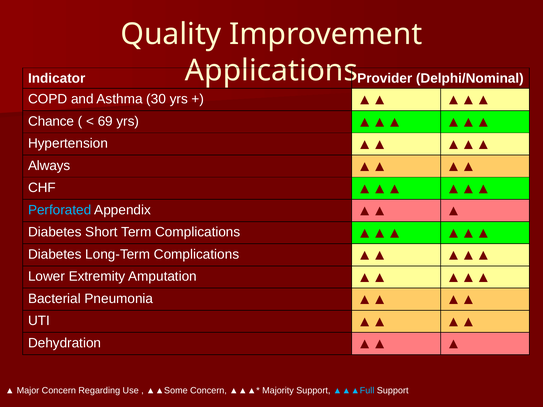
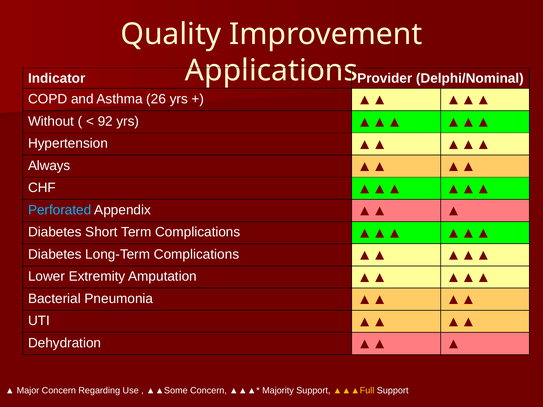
30: 30 -> 26
Chance: Chance -> Without
69: 69 -> 92
▲▲▲Full colour: light blue -> yellow
